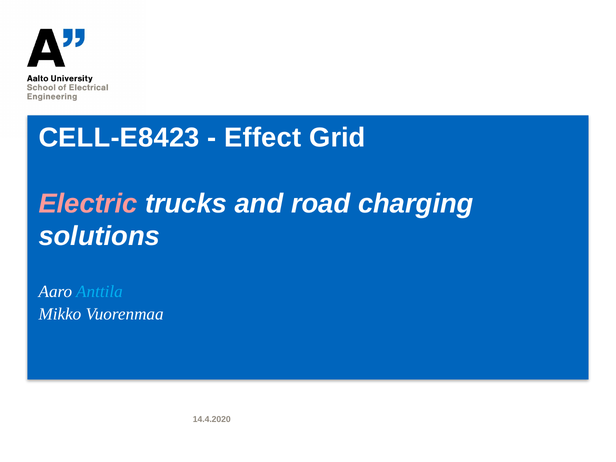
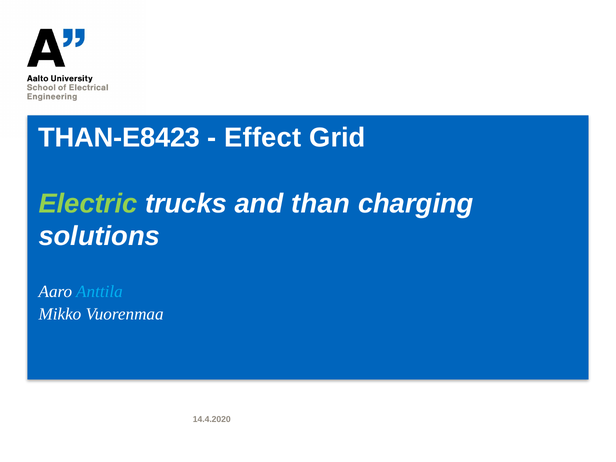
CELL-E8423: CELL-E8423 -> THAN-E8423
Electric colour: pink -> light green
road: road -> than
